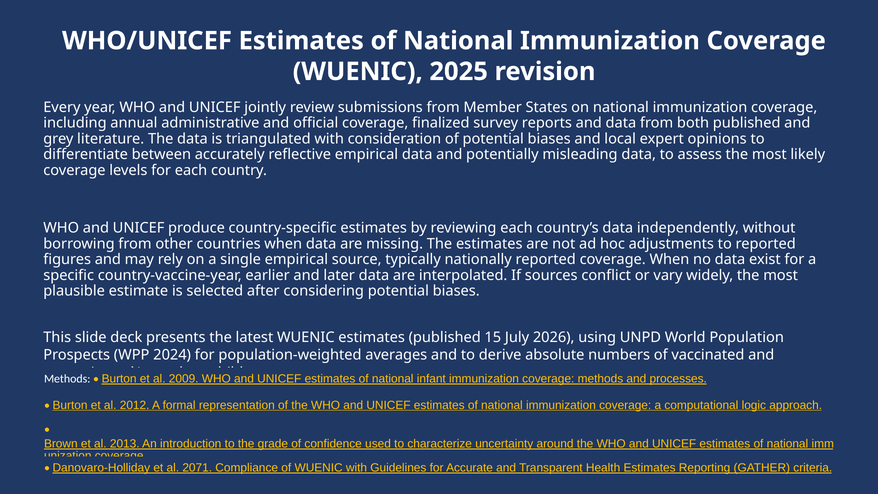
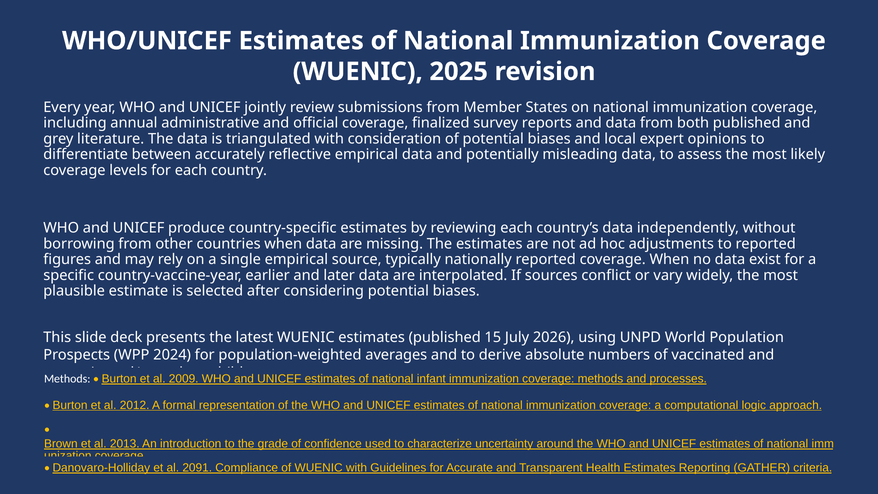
2071: 2071 -> 2091
